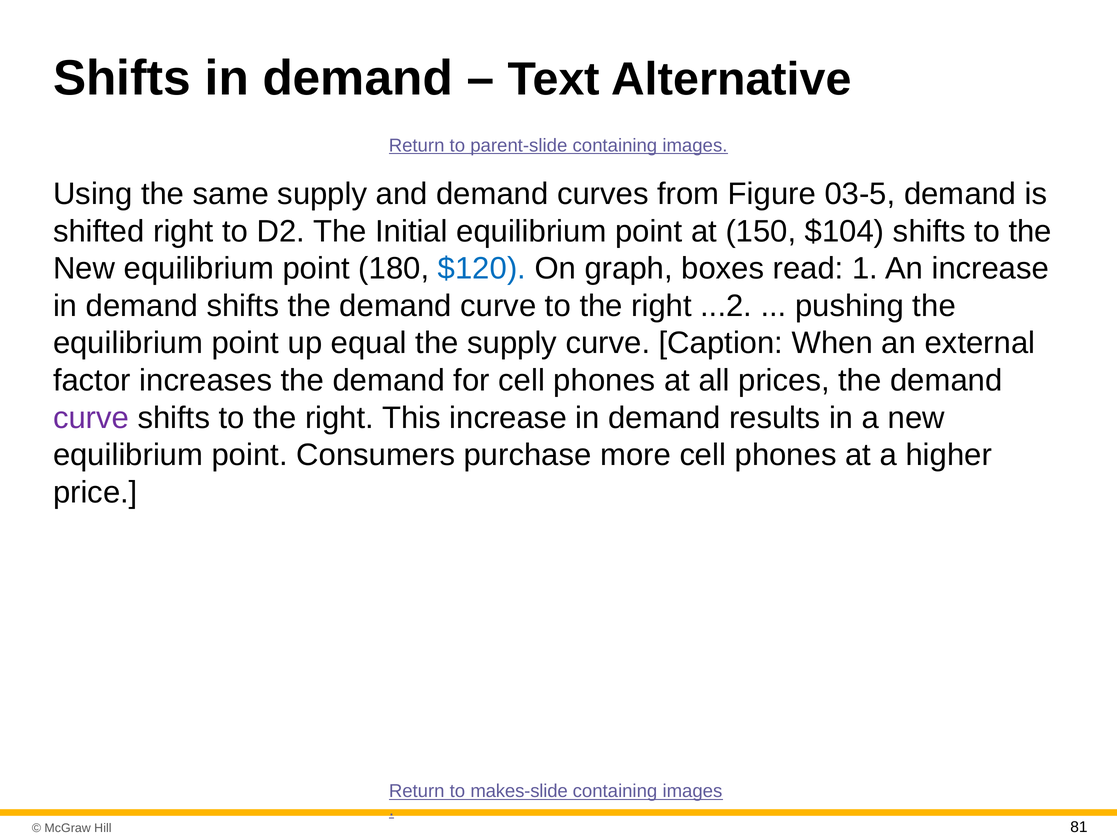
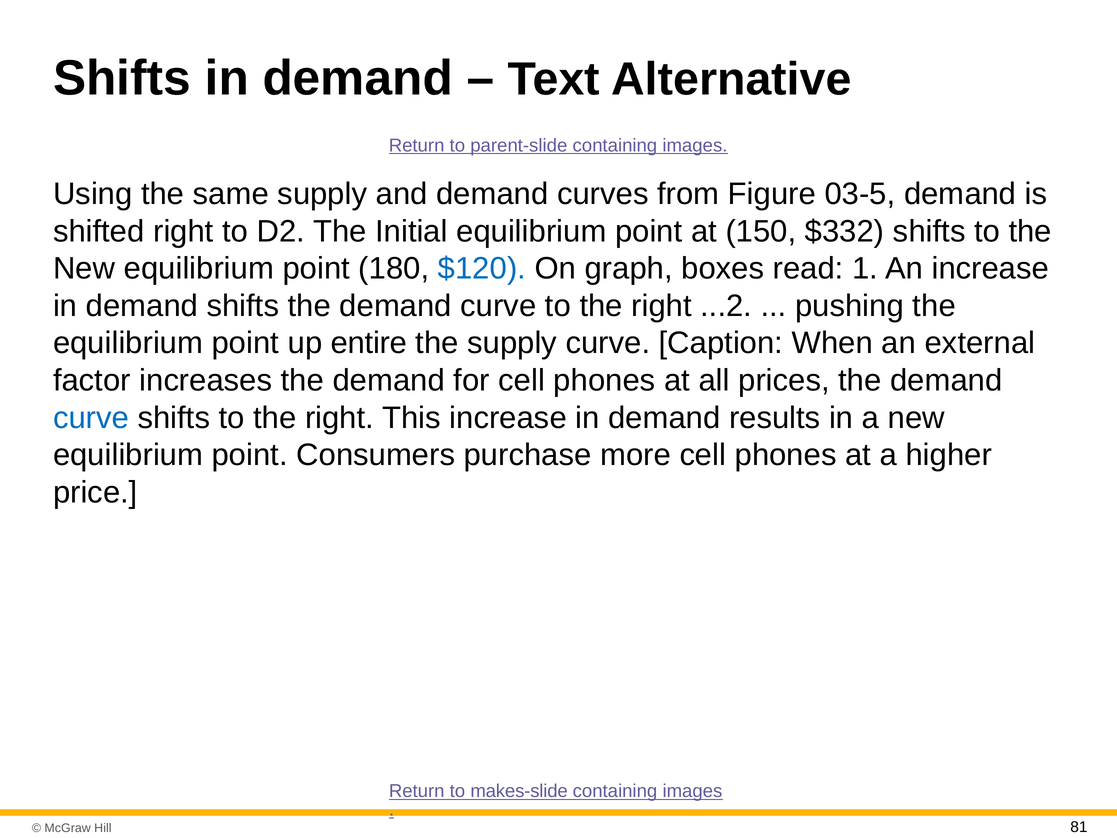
$104: $104 -> $332
equal: equal -> entire
curve at (91, 418) colour: purple -> blue
